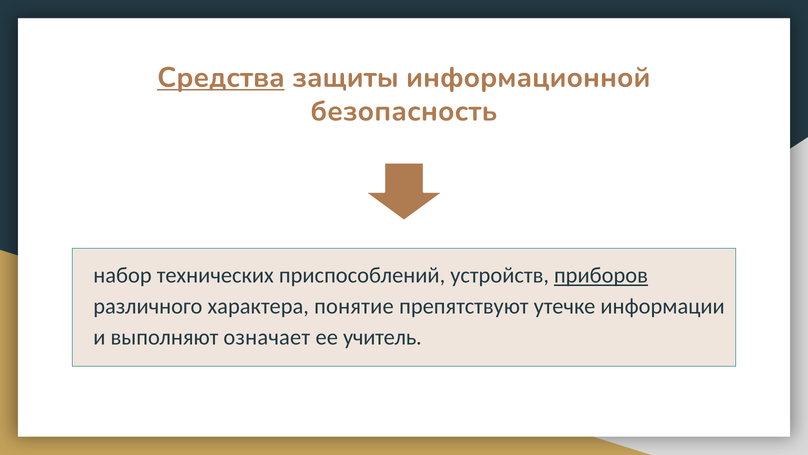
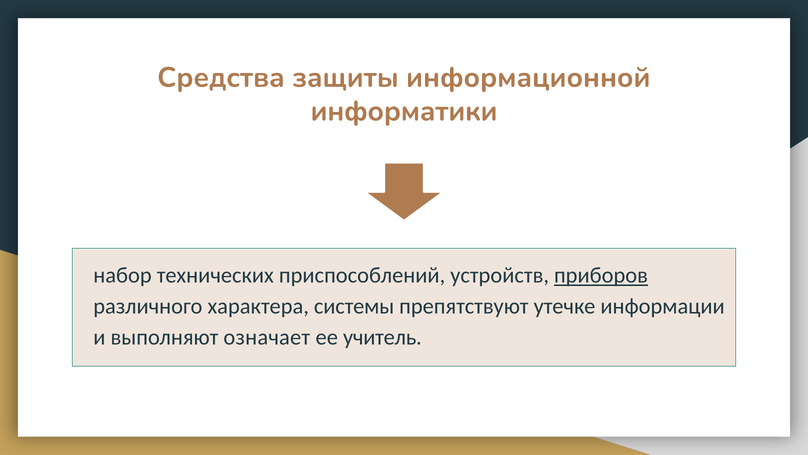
Средства underline: present -> none
безопасность: безопасность -> информатики
понятие: понятие -> системы
